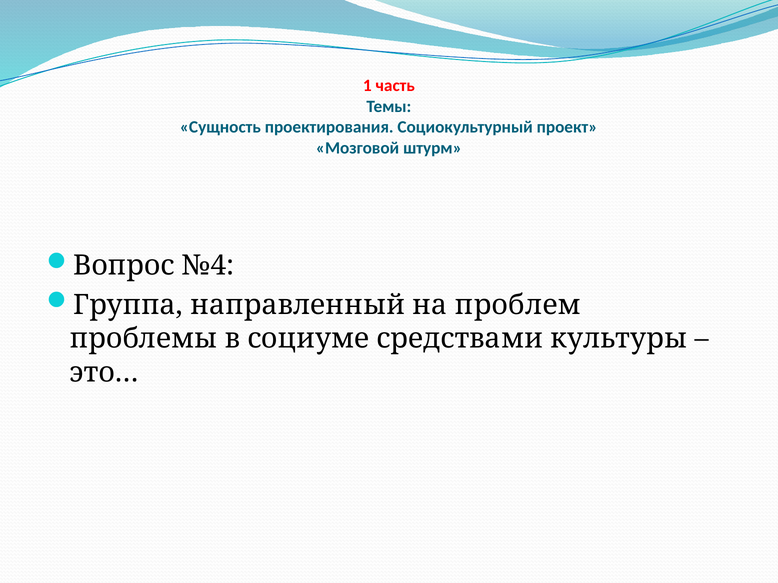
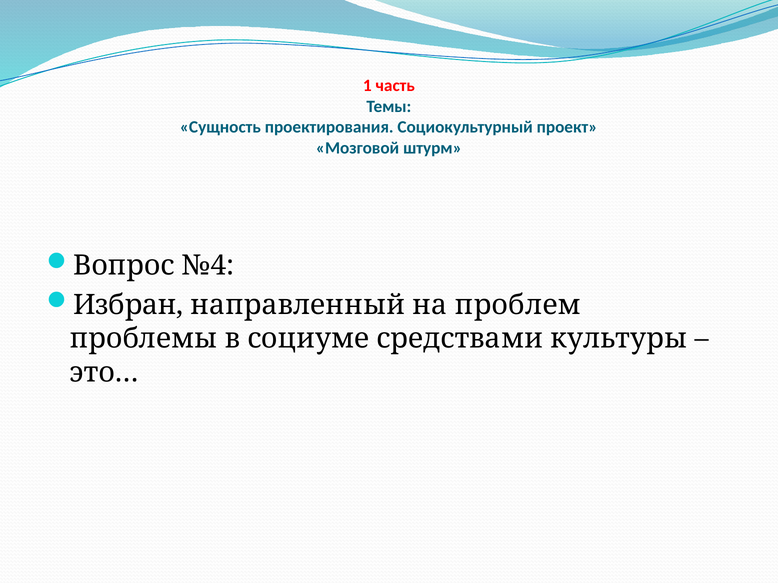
Группа: Группа -> Избран
